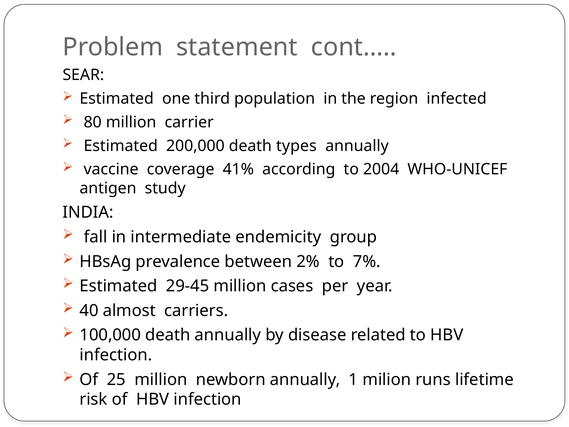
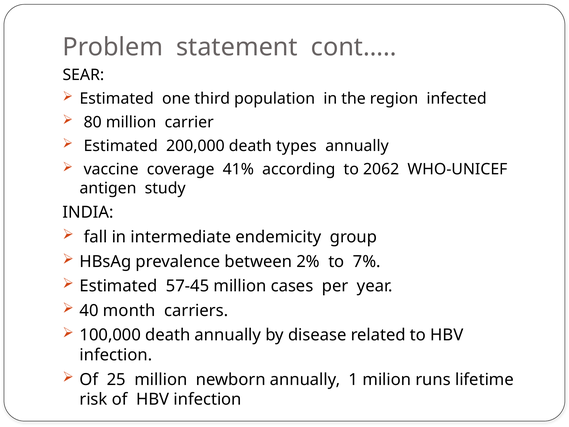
2004: 2004 -> 2062
29-45: 29-45 -> 57-45
almost: almost -> month
